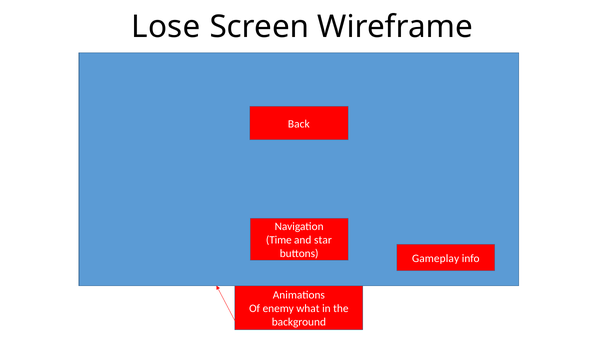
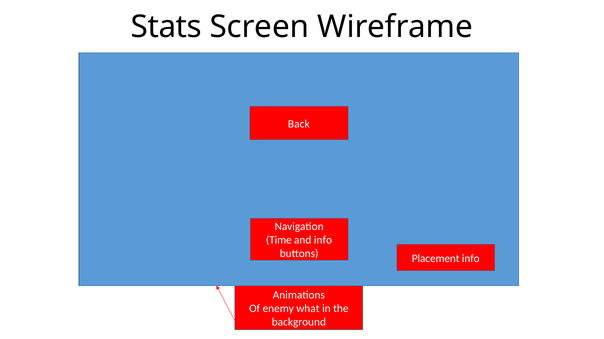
Lose: Lose -> Stats
and star: star -> info
Gameplay: Gameplay -> Placement
